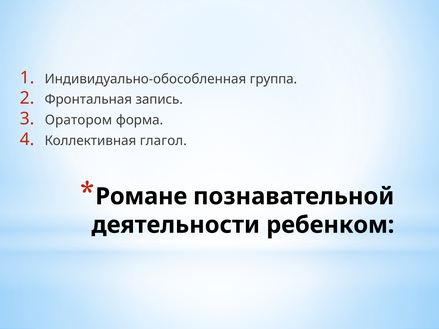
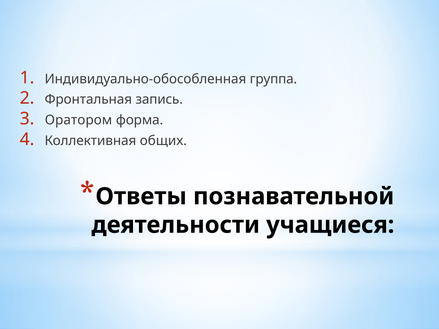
глагол: глагол -> общих
Романе: Романе -> Ответы
ребенком: ребенком -> учащиеся
